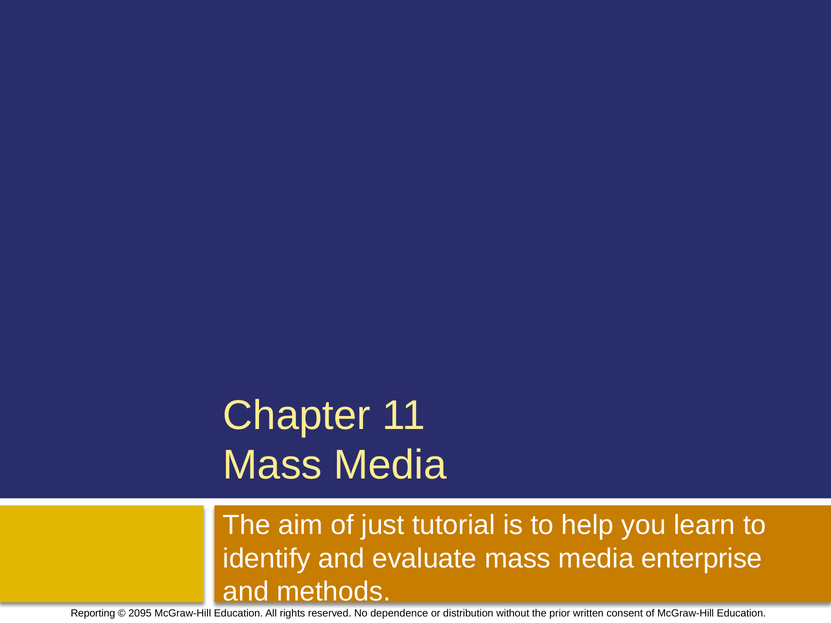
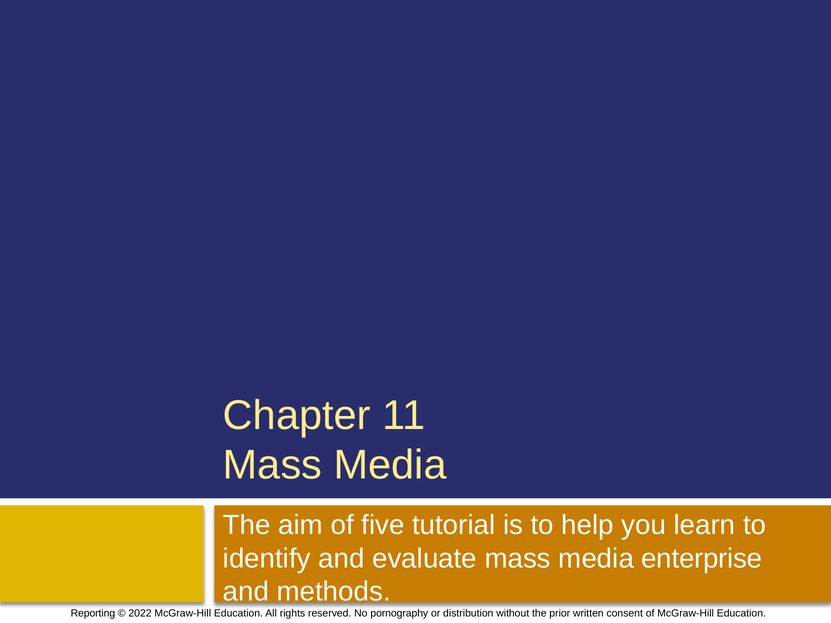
just: just -> five
2095: 2095 -> 2022
dependence: dependence -> pornography
